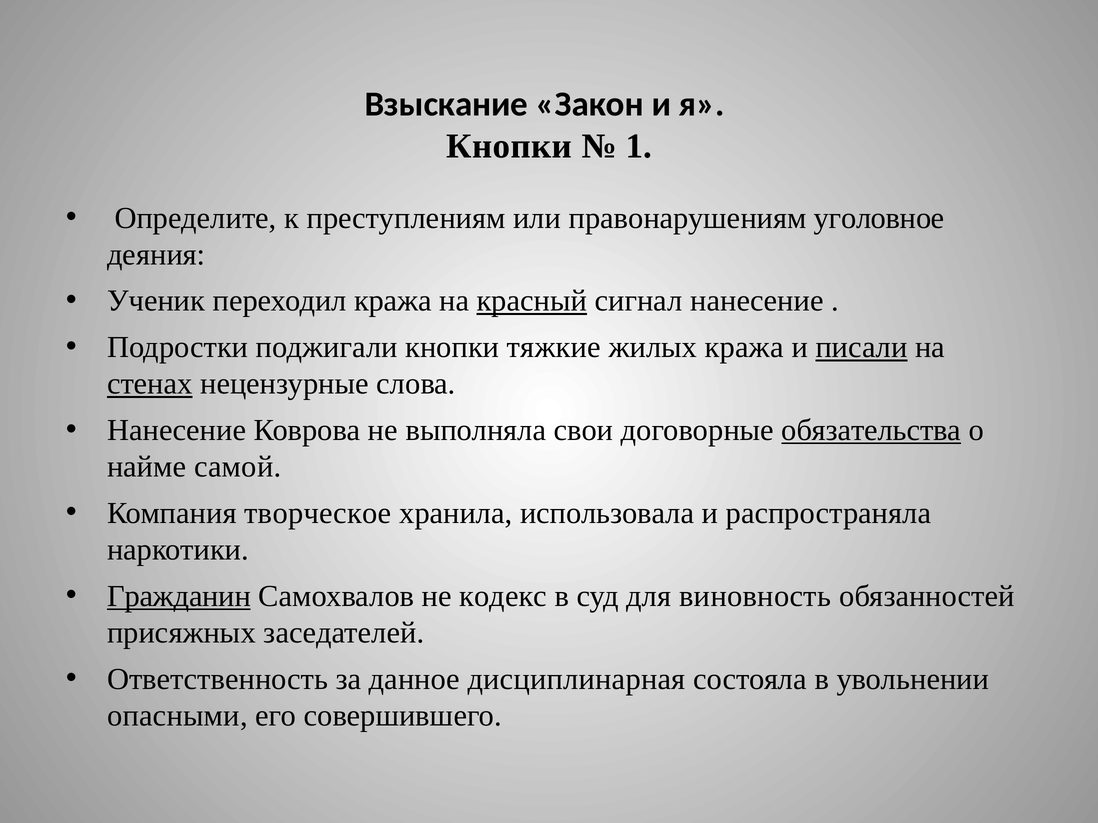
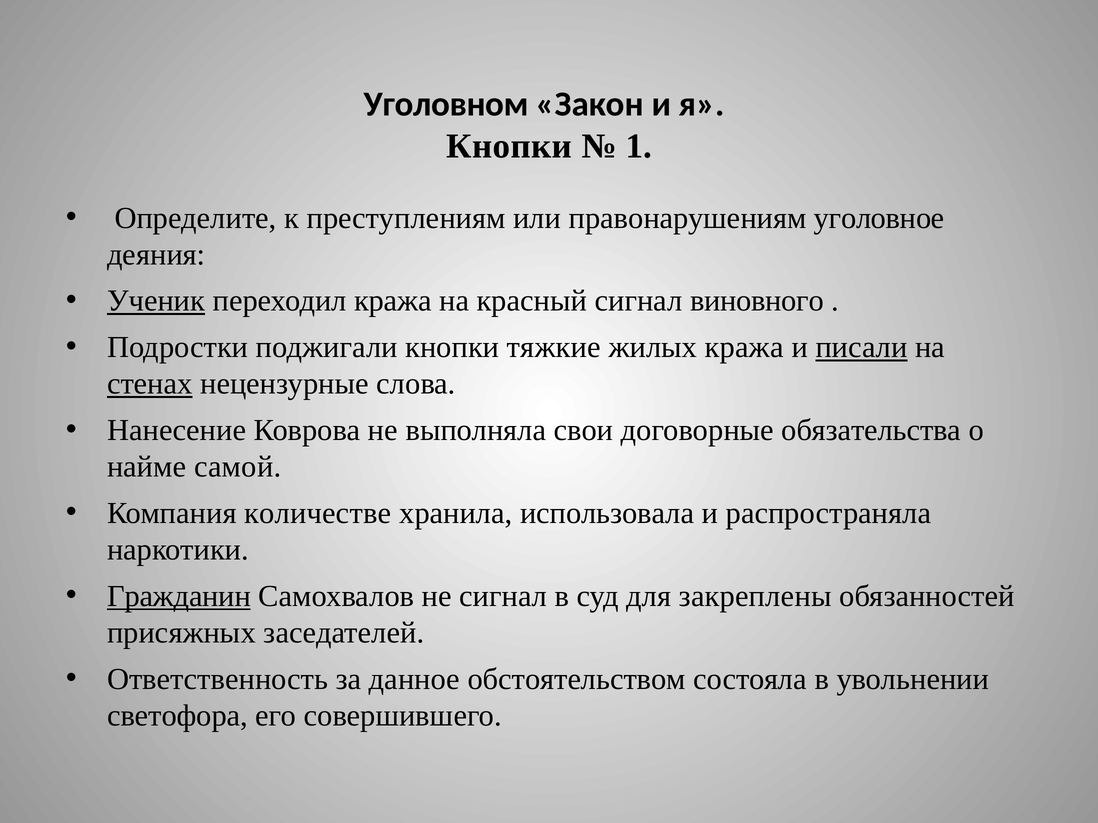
Взыскание: Взыскание -> Уголовном
Ученик underline: none -> present
красный underline: present -> none
сигнал нанесение: нанесение -> виновного
обязательства underline: present -> none
творческое: творческое -> количестве
не кодекс: кодекс -> сигнал
виновность: виновность -> закреплены
дисциплинарная: дисциплинарная -> обстоятельством
опасными: опасными -> светофора
